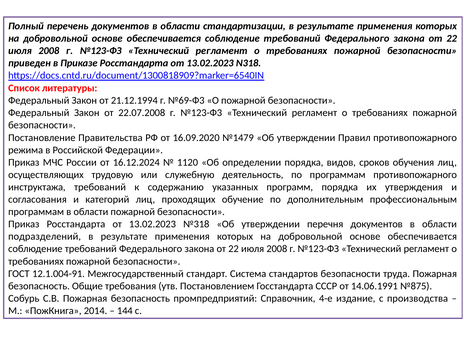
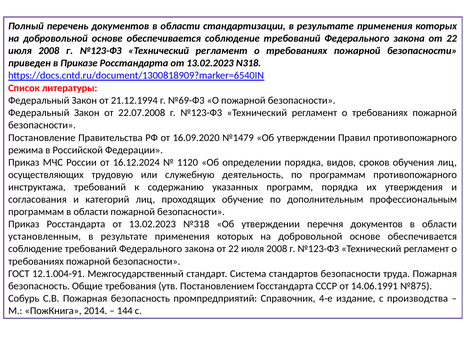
подразделений: подразделений -> установленным
